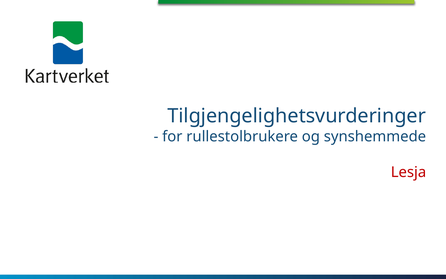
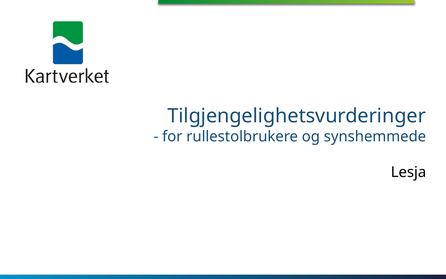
Lesja colour: red -> black
